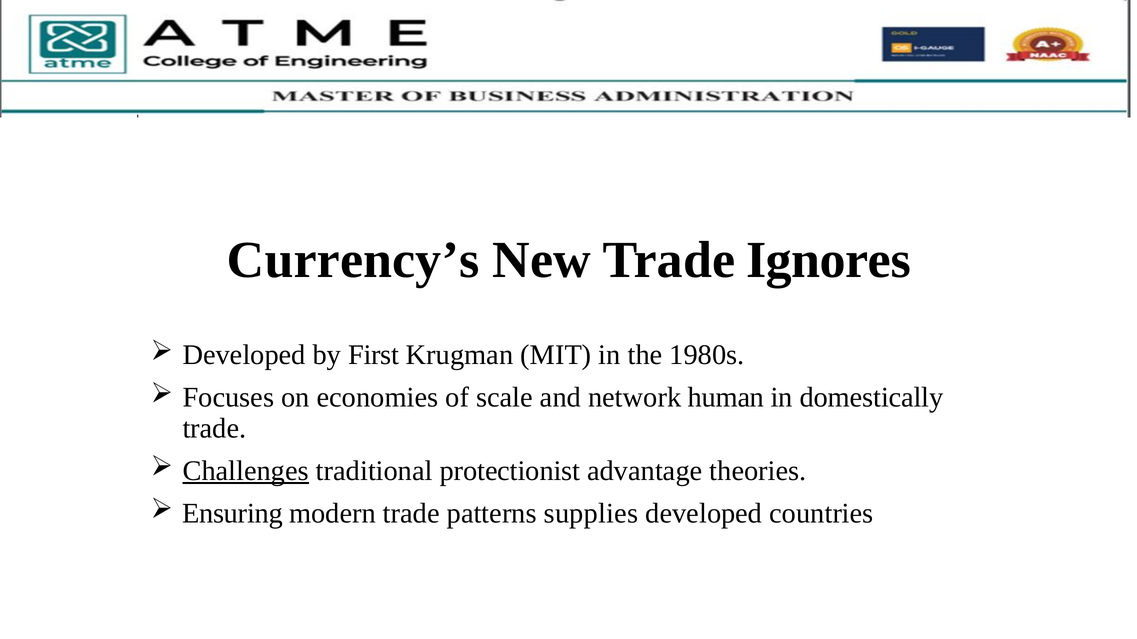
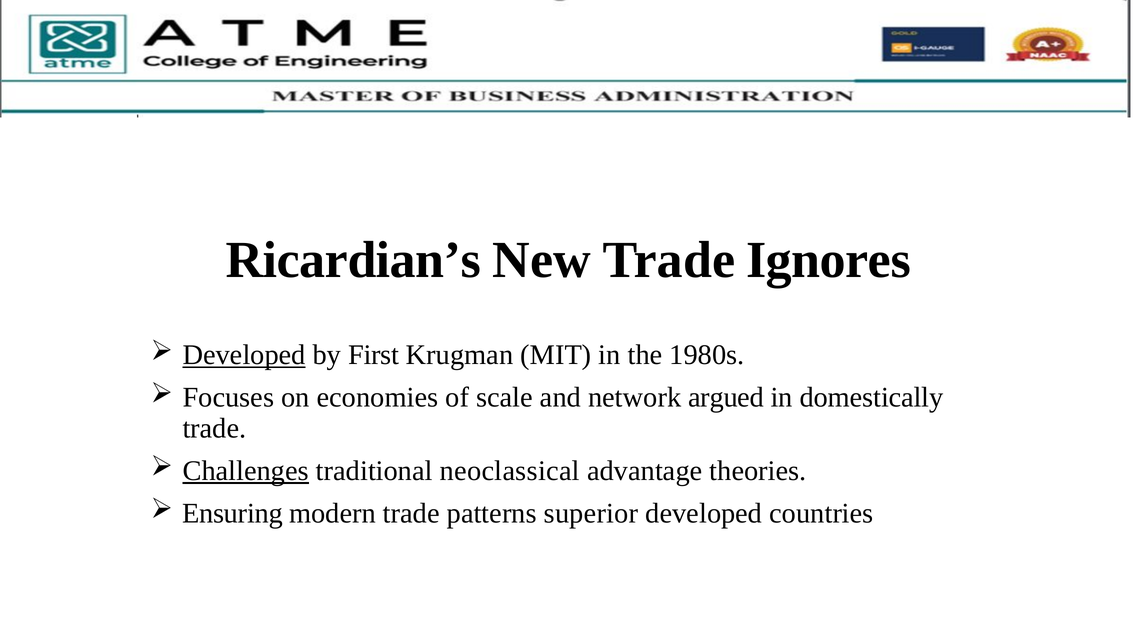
Currency’s: Currency’s -> Ricardian’s
Developed at (244, 355) underline: none -> present
human: human -> argued
protectionist: protectionist -> neoclassical
supplies: supplies -> superior
